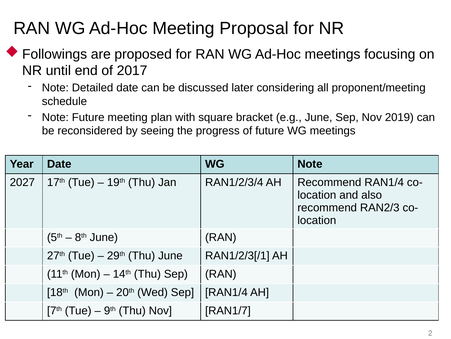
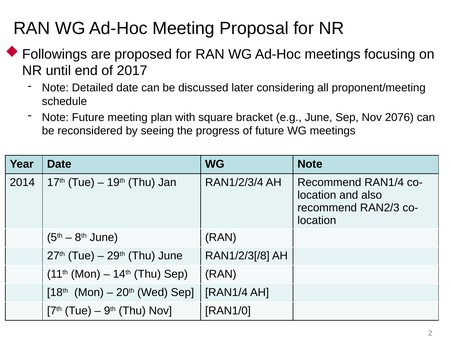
2019: 2019 -> 2076
2027: 2027 -> 2014
RAN1/2/3[/1: RAN1/2/3[/1 -> RAN1/2/3[/8
RAN1/7: RAN1/7 -> RAN1/0
